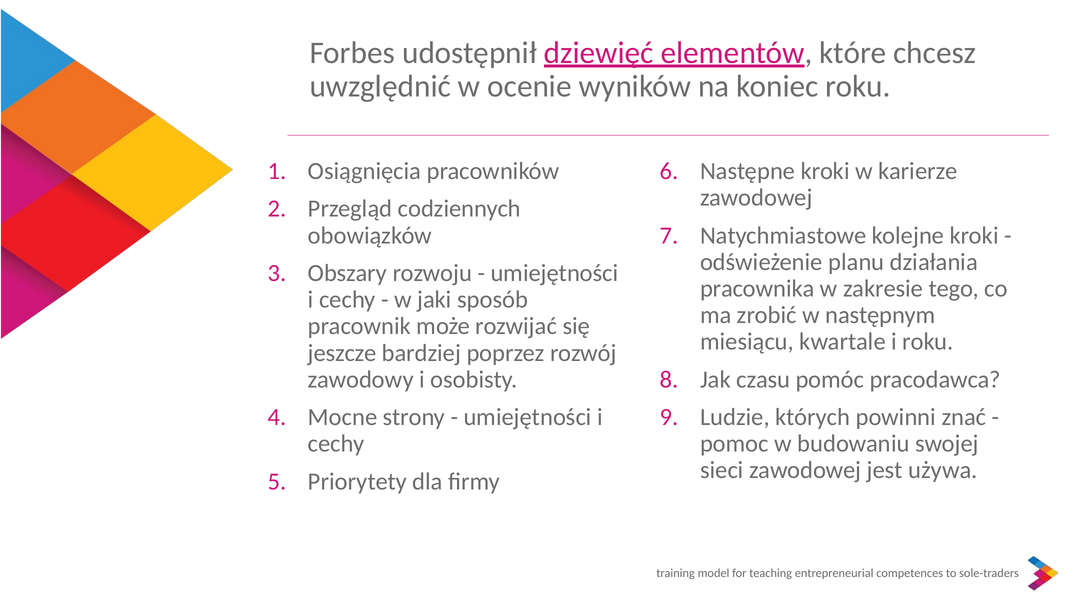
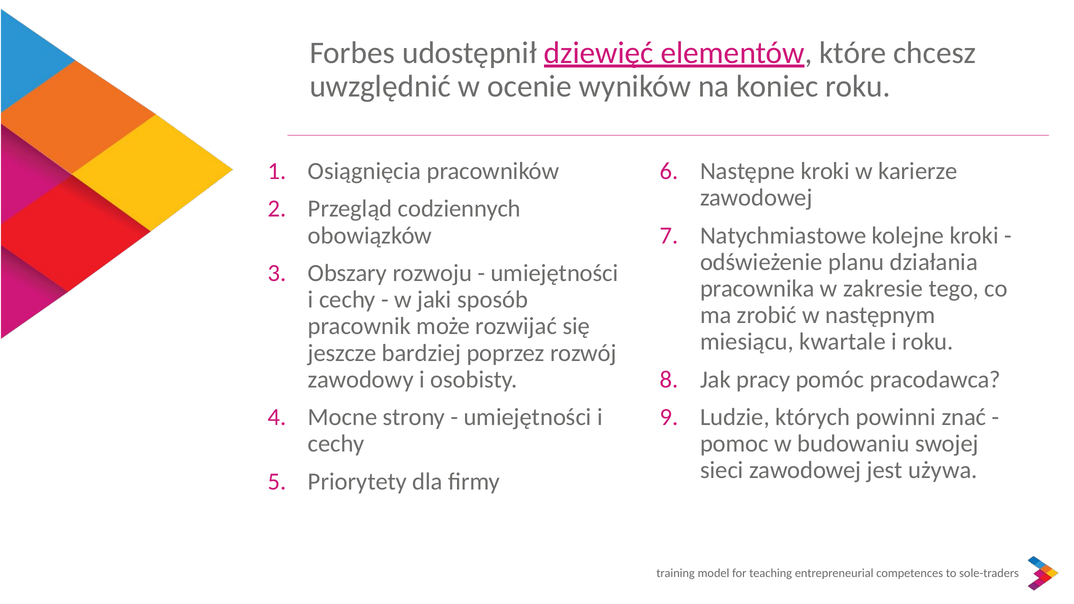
czasu: czasu -> pracy
